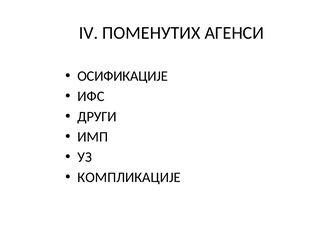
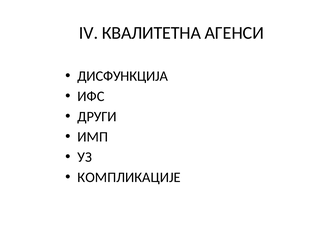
ПОМЕНУТИХ: ПОМЕНУТИХ -> КВАЛИТЕТНА
ОСИФИКАЦИЈЕ: ОСИФИКАЦИЈЕ -> ДИСФУНКЦИЈА
